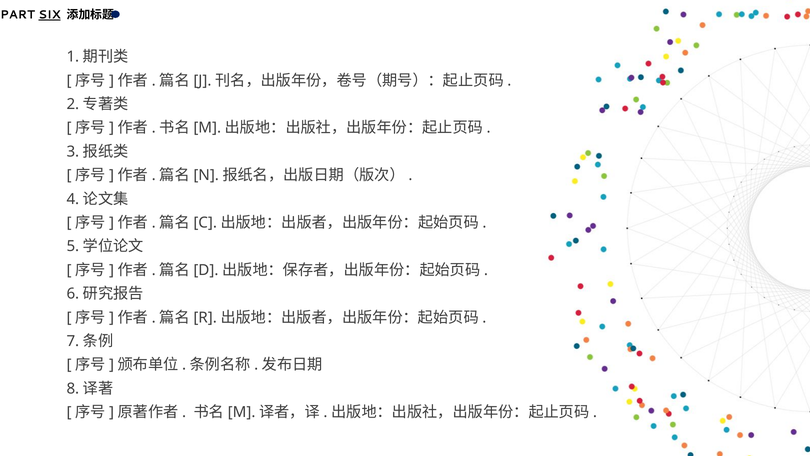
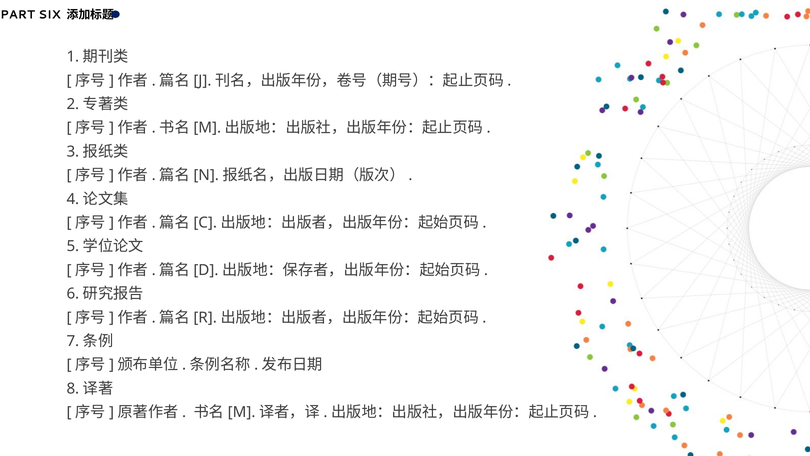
SIX underline: present -> none
